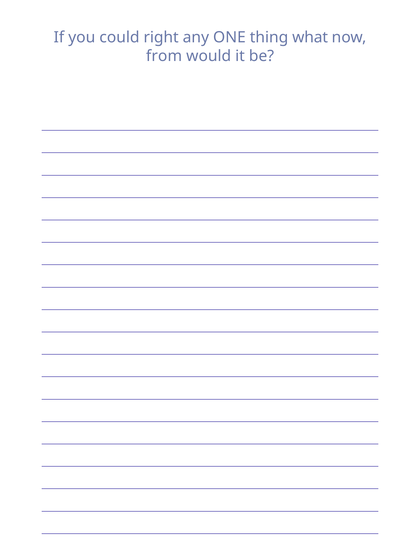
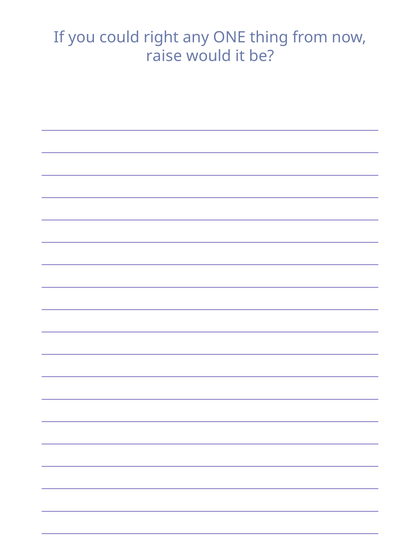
what: what -> from
from: from -> raise
